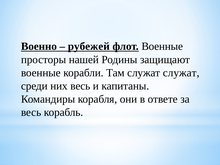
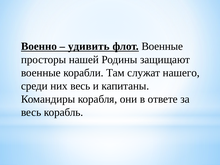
рубежей: рубежей -> удивить
служат служат: служат -> нашего
